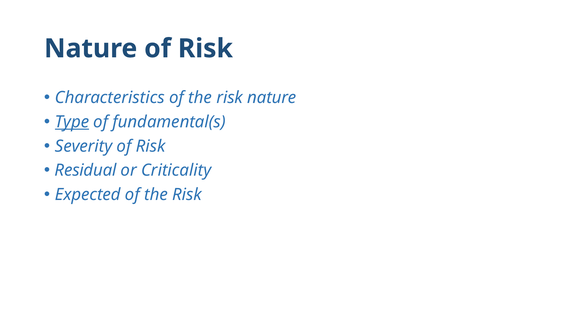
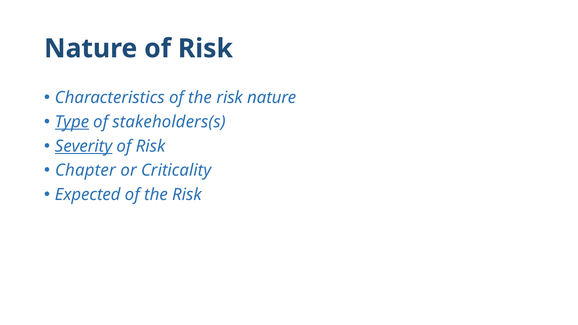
fundamental(s: fundamental(s -> stakeholders(s
Severity underline: none -> present
Residual: Residual -> Chapter
